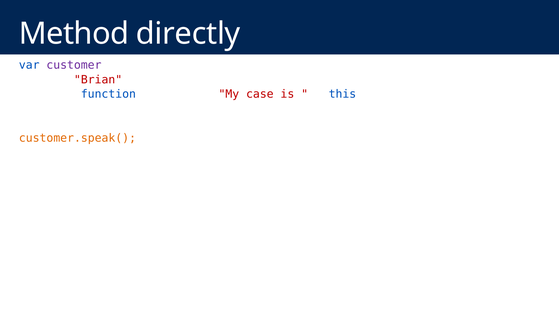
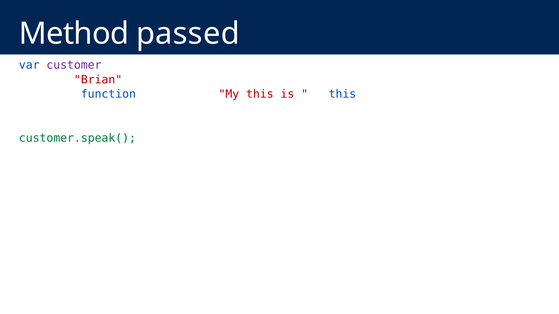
directly: directly -> passed
case: case -> this
customer.speak( colour: orange -> green
